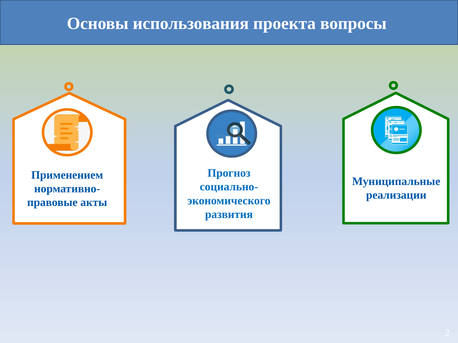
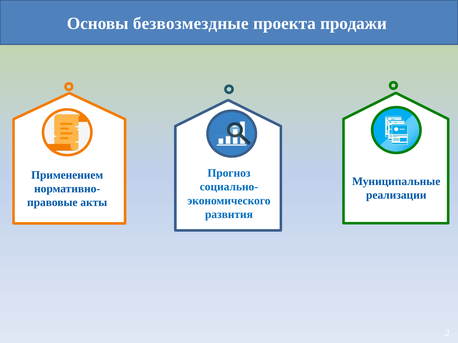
использования: использования -> безвозмездные
вопросы: вопросы -> продажи
